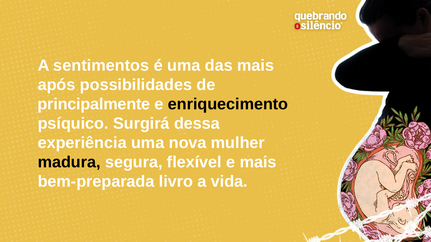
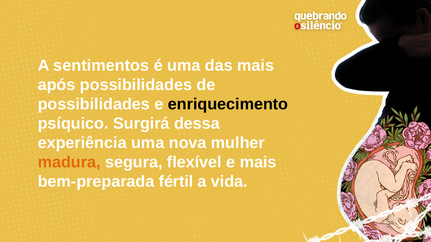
principalmente at (94, 104): principalmente -> possibilidades
madura colour: black -> orange
livro: livro -> fértil
